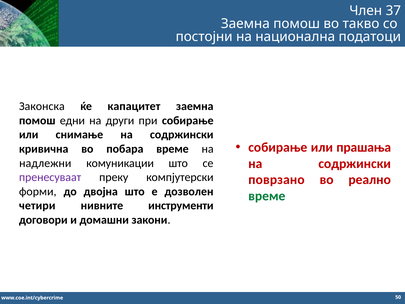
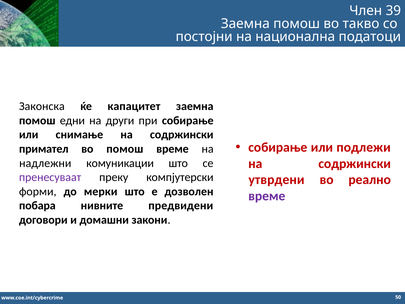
37: 37 -> 39
прашања: прашања -> подлежи
кривична: кривична -> примател
во побара: побара -> помош
поврзано: поврзано -> утврдени
двојна: двојна -> мерки
време at (267, 196) colour: green -> purple
четири: четири -> побара
инструменти: инструменти -> предвидени
